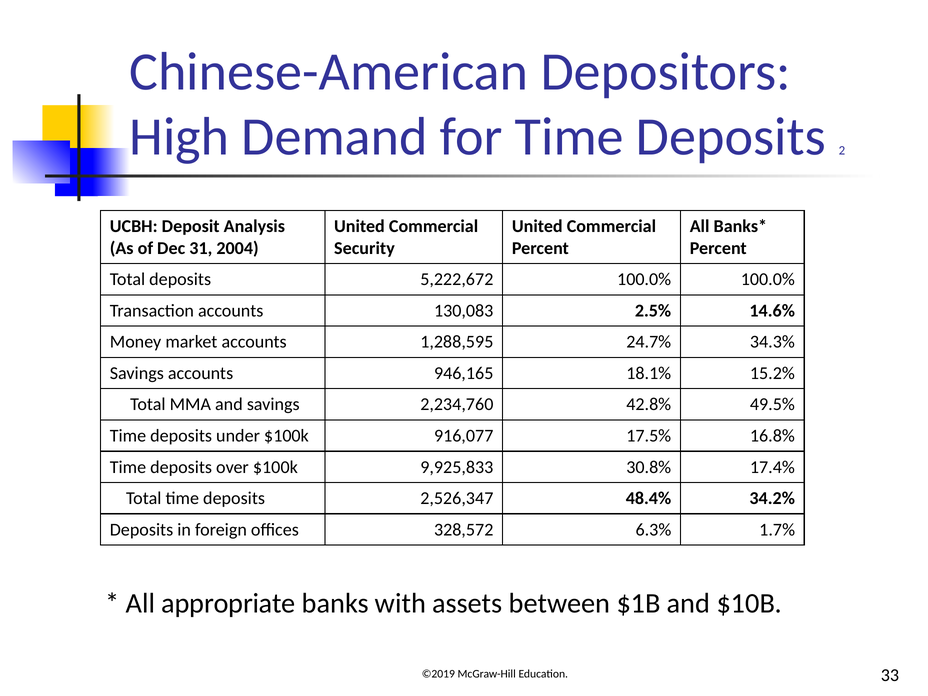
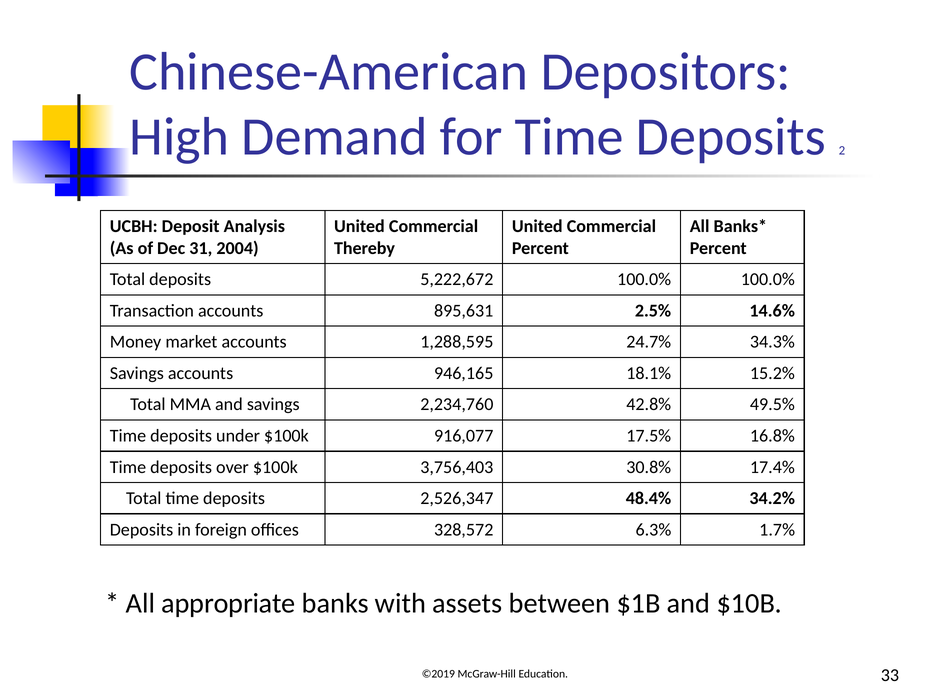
Security: Security -> Thereby
130,083: 130,083 -> 895,631
9,925,833: 9,925,833 -> 3,756,403
